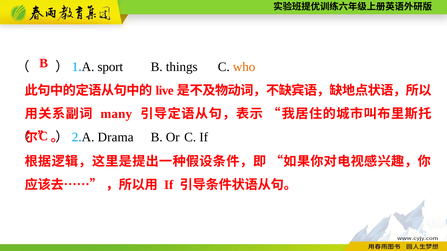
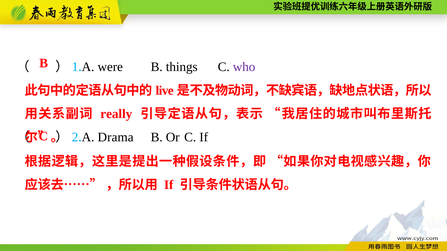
sport: sport -> were
who colour: orange -> purple
many: many -> really
